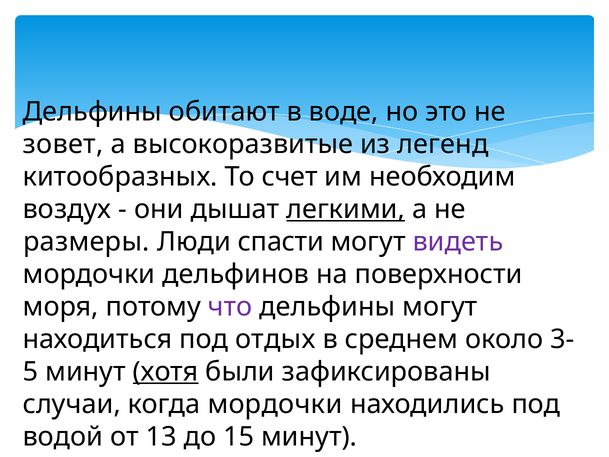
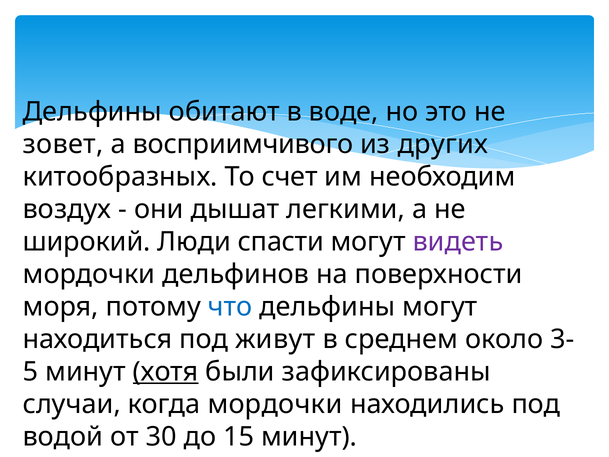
высокоразвитые: высокоразвитые -> восприимчивого
легенд: легенд -> других
легкими underline: present -> none
размеры: размеры -> широкий
что colour: purple -> blue
отдых: отдых -> живут
13: 13 -> 30
